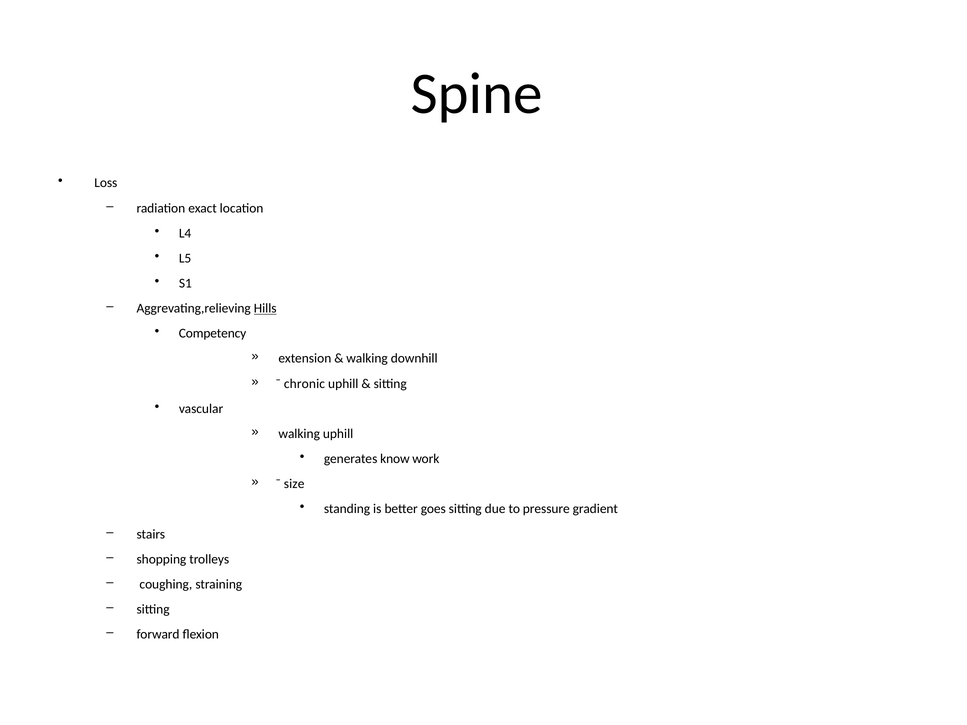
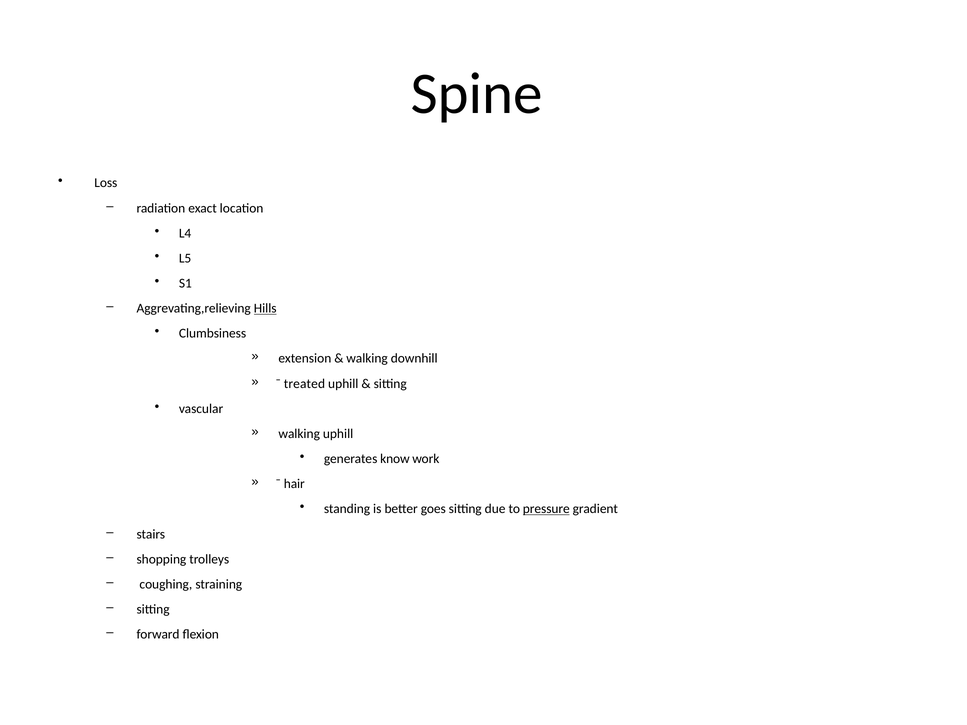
Competency: Competency -> Clumbsiness
chronic: chronic -> treated
size: size -> hair
pressure underline: none -> present
